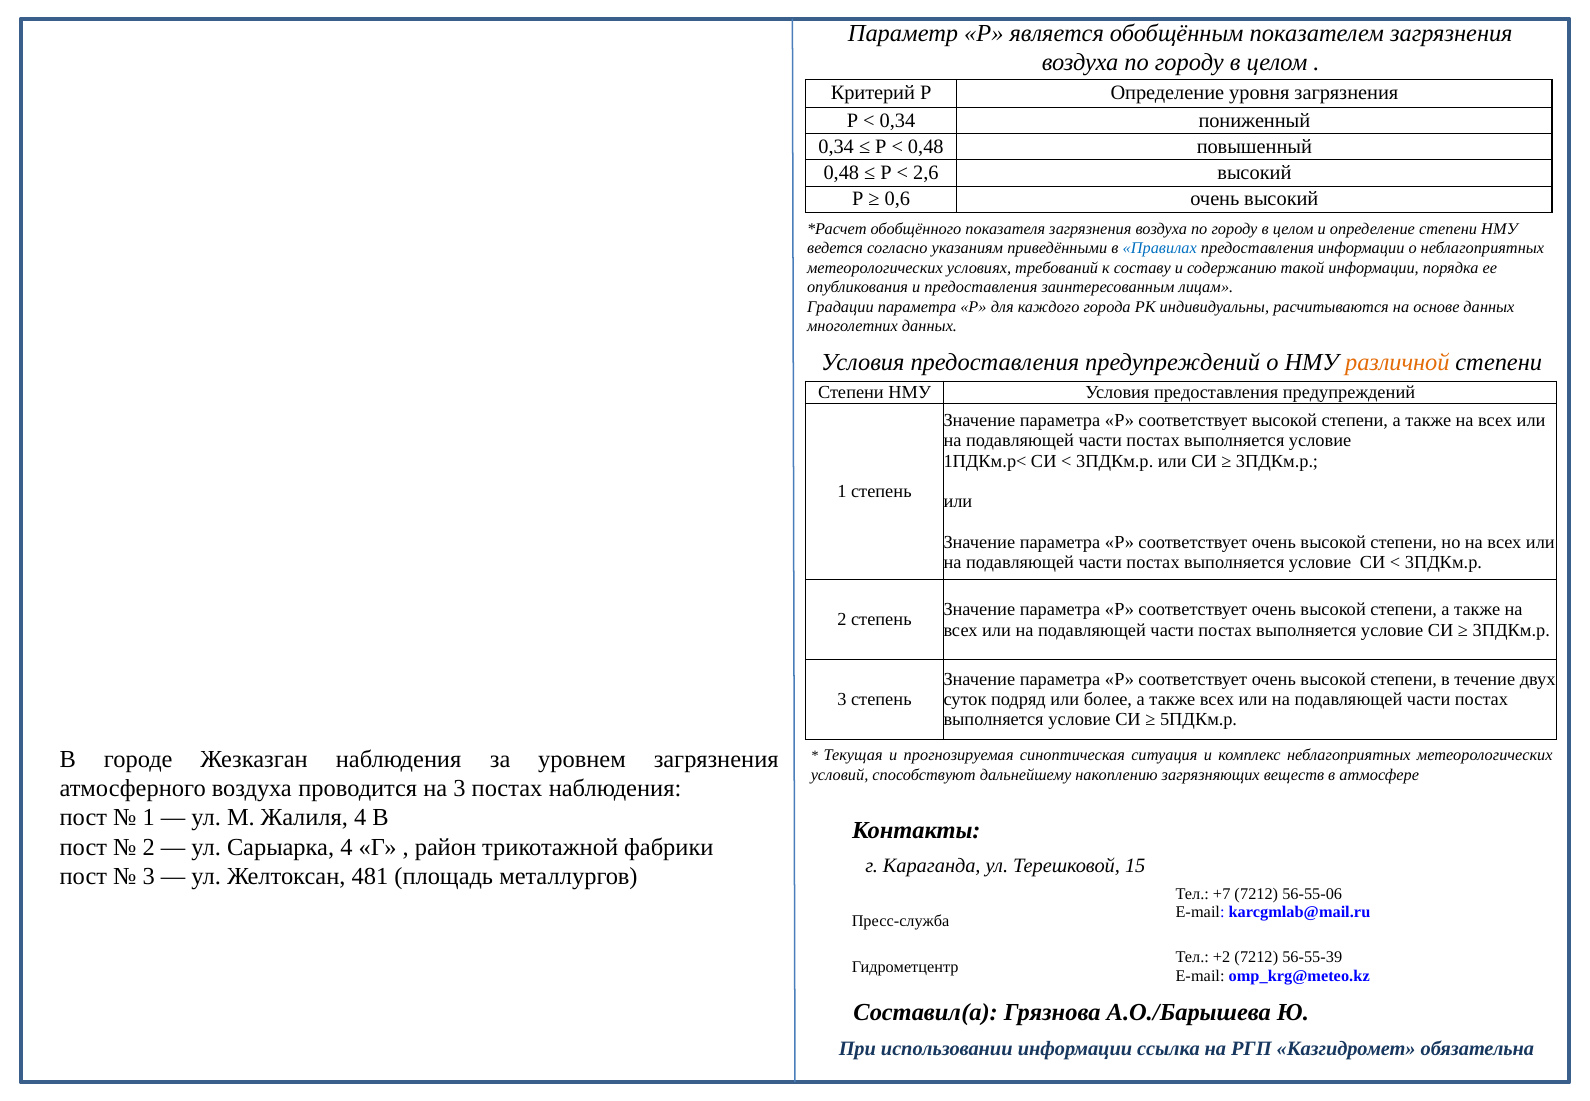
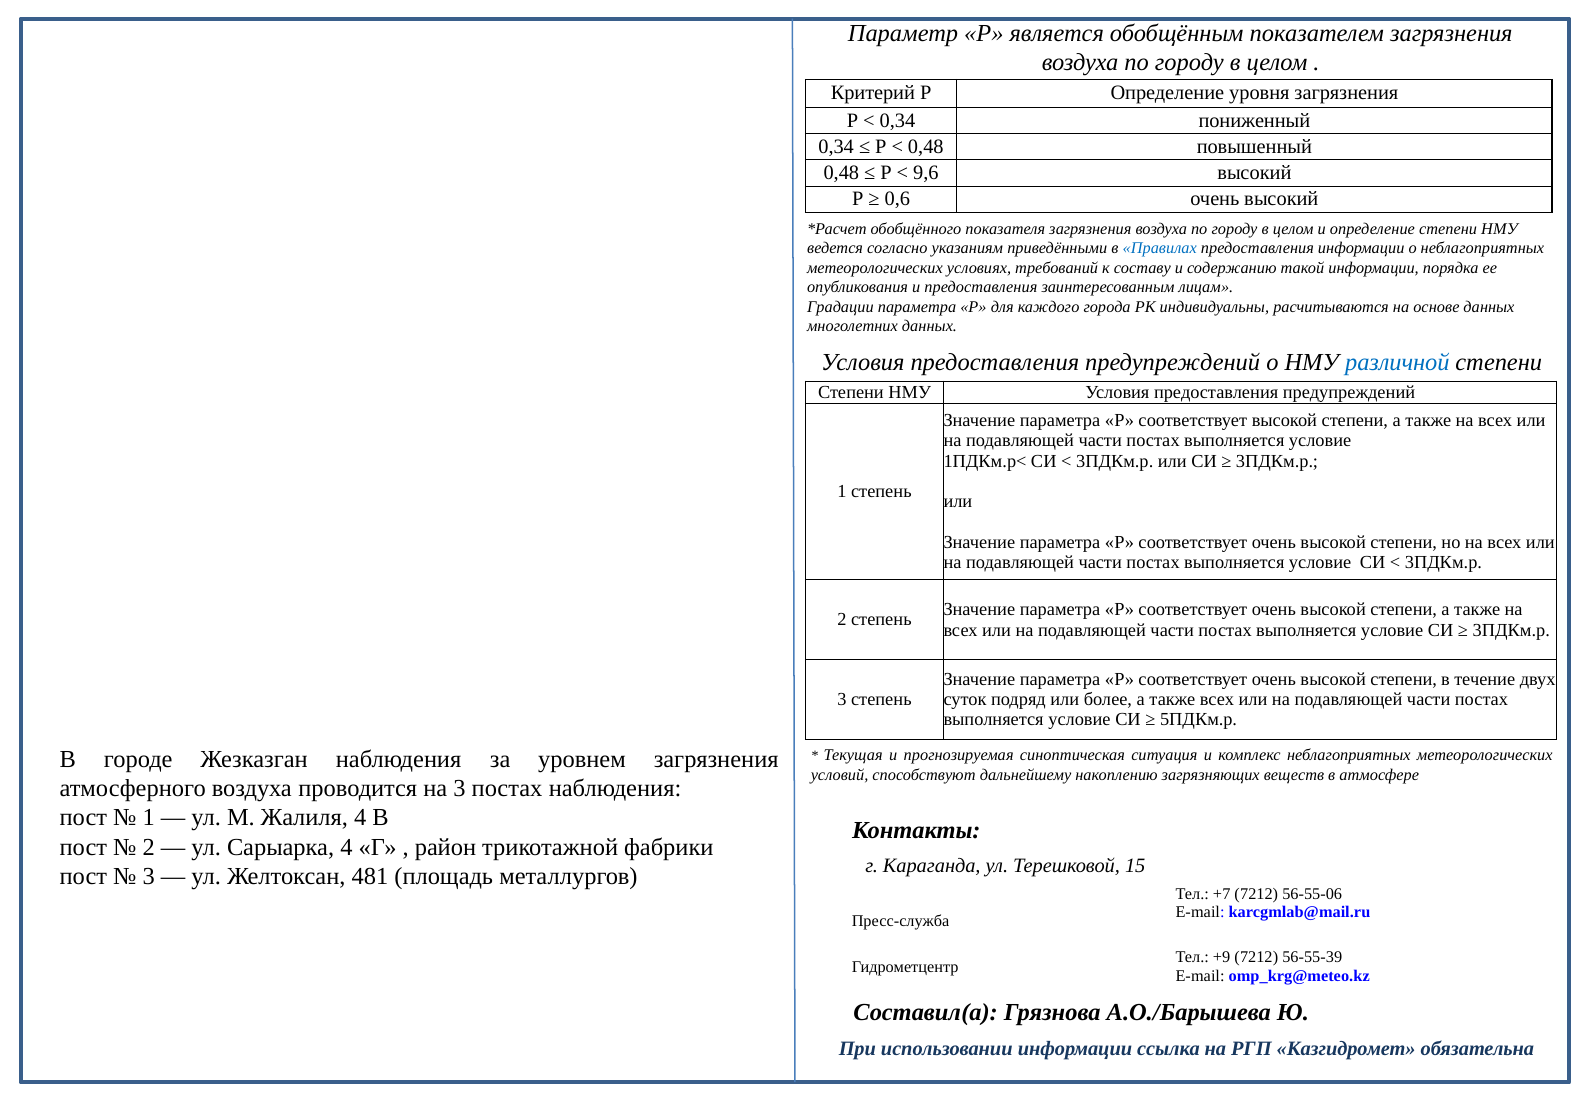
2,6: 2,6 -> 9,6
различной colour: orange -> blue
+2: +2 -> +9
